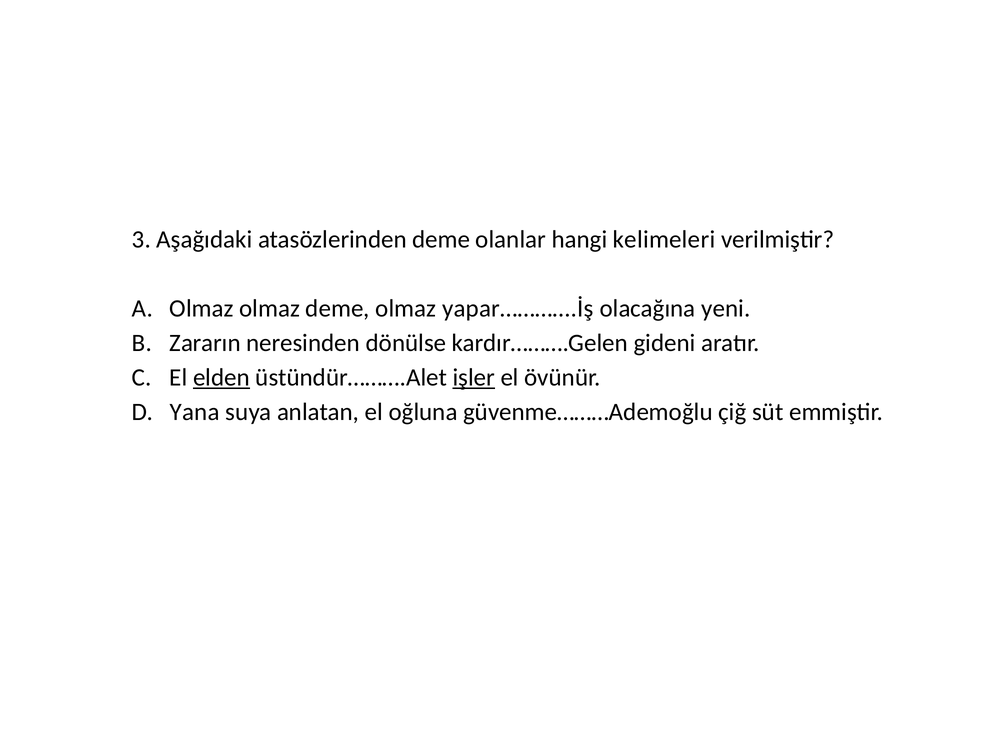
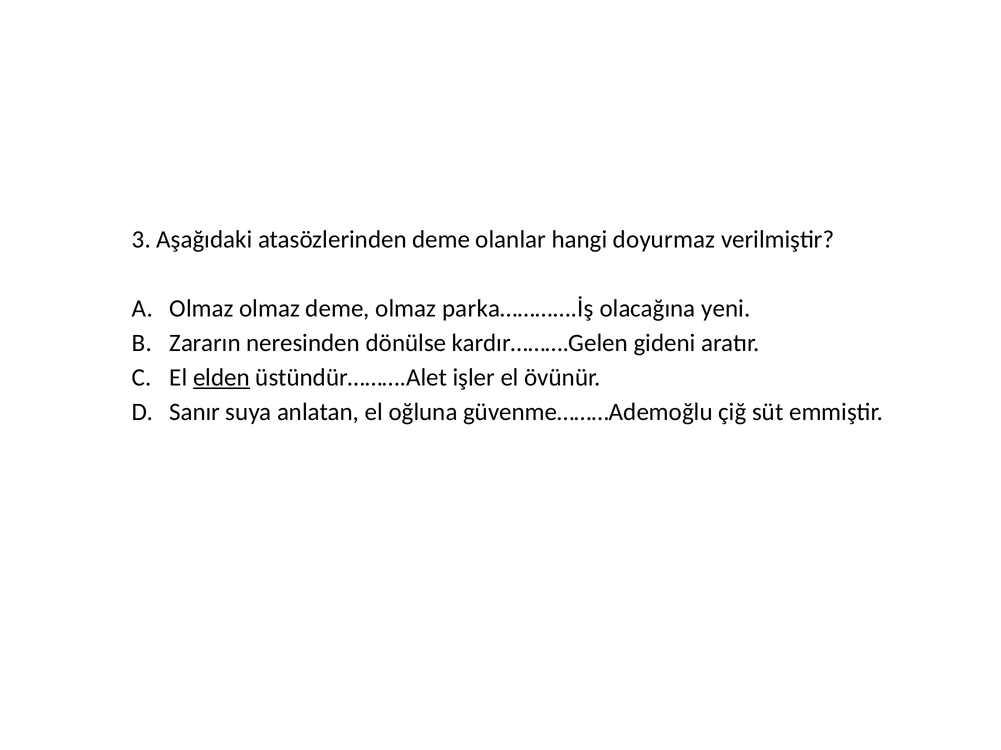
kelimeleri: kelimeleri -> doyurmaz
yapar………….İş: yapar………….İş -> parka………….İş
işler underline: present -> none
Yana: Yana -> Sanır
